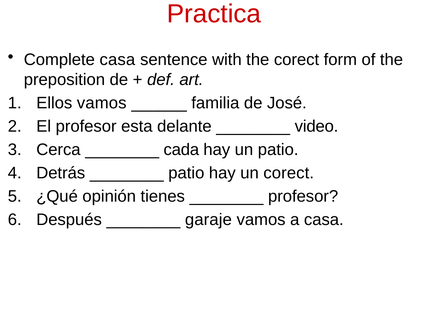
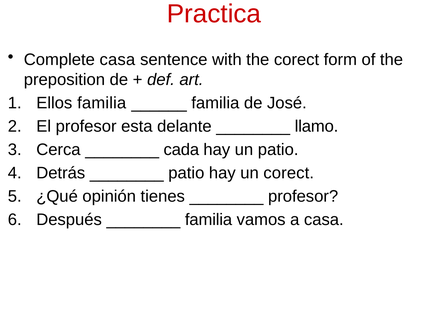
Ellos vamos: vamos -> familia
video: video -> llamo
garaje at (208, 220): garaje -> familia
